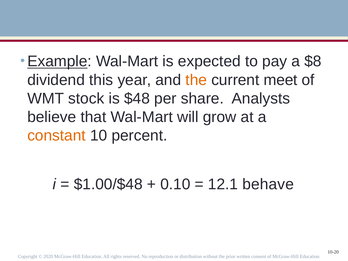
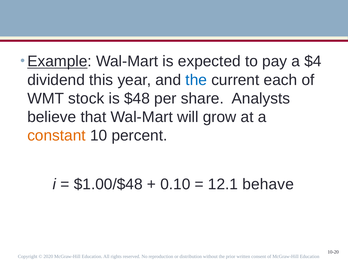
$8: $8 -> $4
the at (196, 80) colour: orange -> blue
meet: meet -> each
